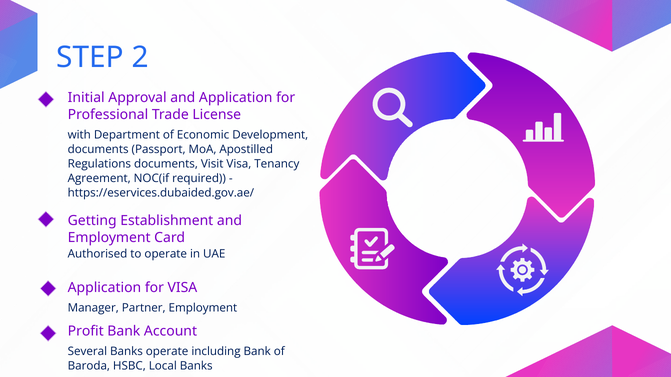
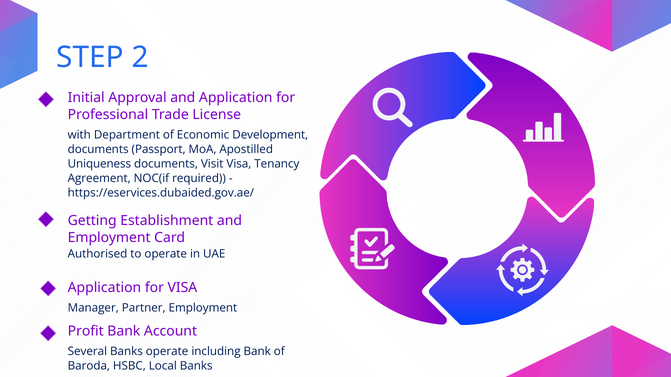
Regulations: Regulations -> Uniqueness
